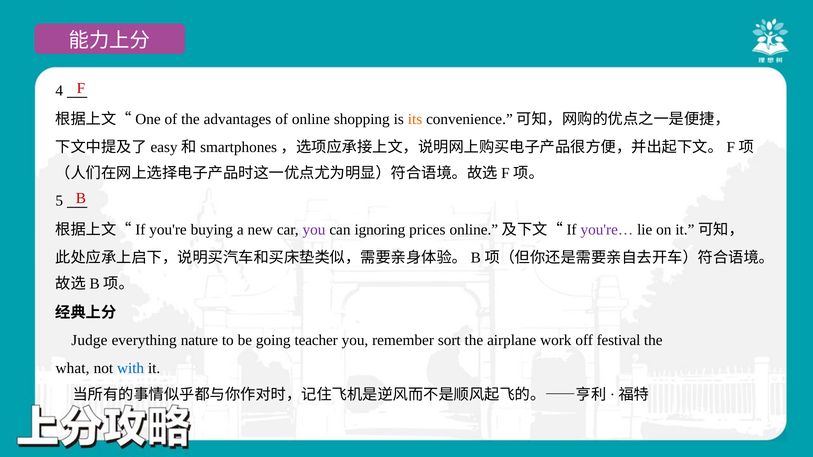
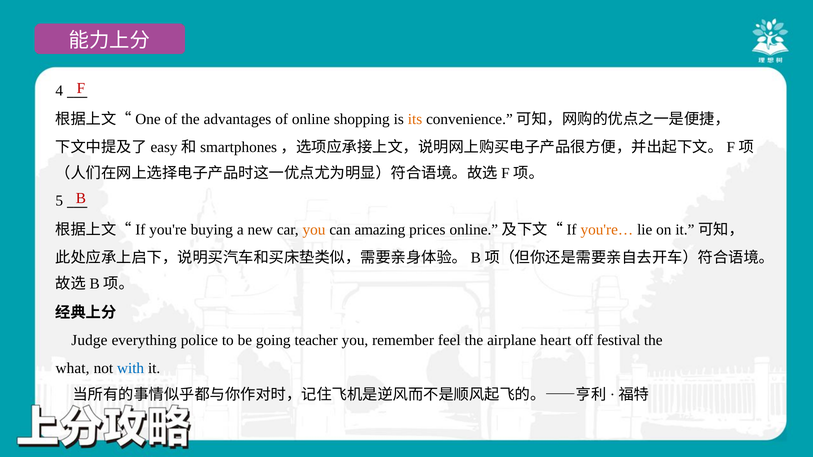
you at (314, 230) colour: purple -> orange
ignoring: ignoring -> amazing
you're… colour: purple -> orange
nature: nature -> police
sort: sort -> feel
work: work -> heart
